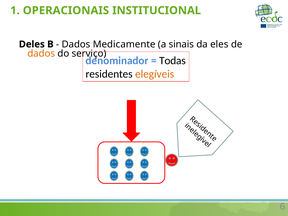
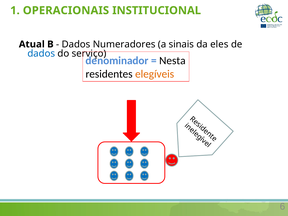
Deles: Deles -> Atual
Medicamente: Medicamente -> Numeradores
dados at (41, 53) colour: orange -> blue
Todas: Todas -> Nesta
